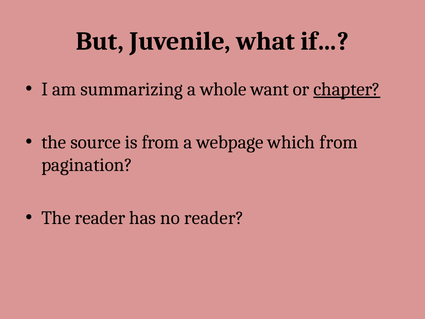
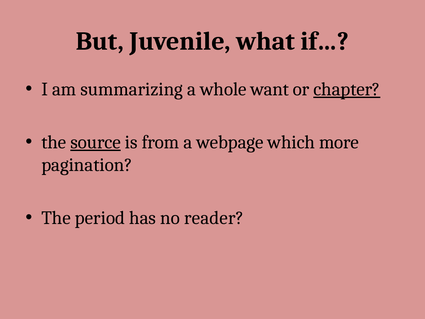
source underline: none -> present
which from: from -> more
The reader: reader -> period
